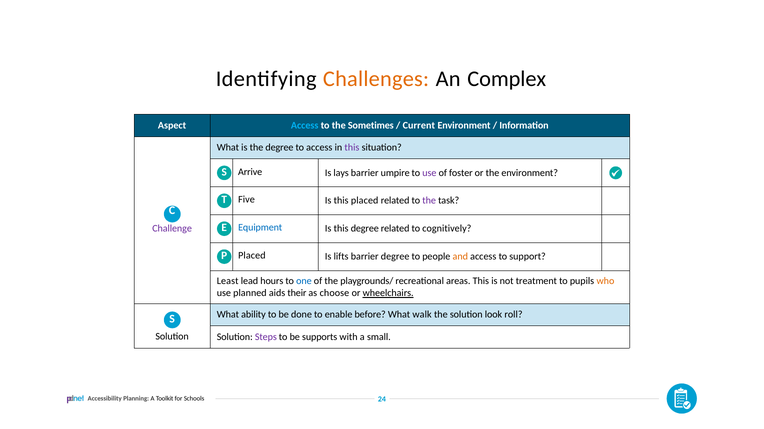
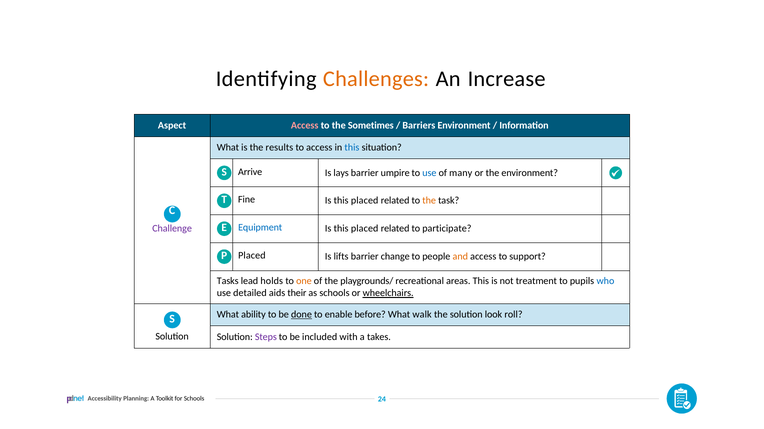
Complex: Complex -> Increase
Access at (305, 125) colour: light blue -> pink
Current: Current -> Barriers
the degree: degree -> results
this at (352, 148) colour: purple -> blue
use at (429, 173) colour: purple -> blue
foster: foster -> many
Five: Five -> Fine
the at (429, 201) colour: purple -> orange
degree at (365, 229): degree -> placed
cognitively: cognitively -> participate
barrier degree: degree -> change
Least: Least -> Tasks
hours: hours -> holds
one colour: blue -> orange
who colour: orange -> blue
planned: planned -> detailed
as choose: choose -> schools
done underline: none -> present
supports: supports -> included
small: small -> takes
